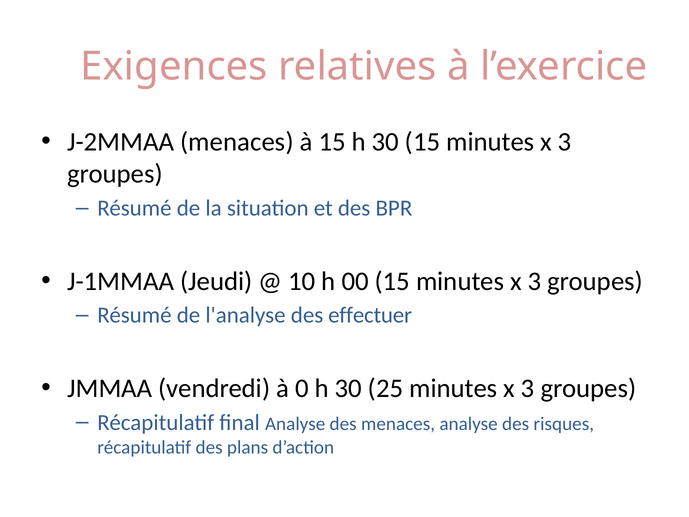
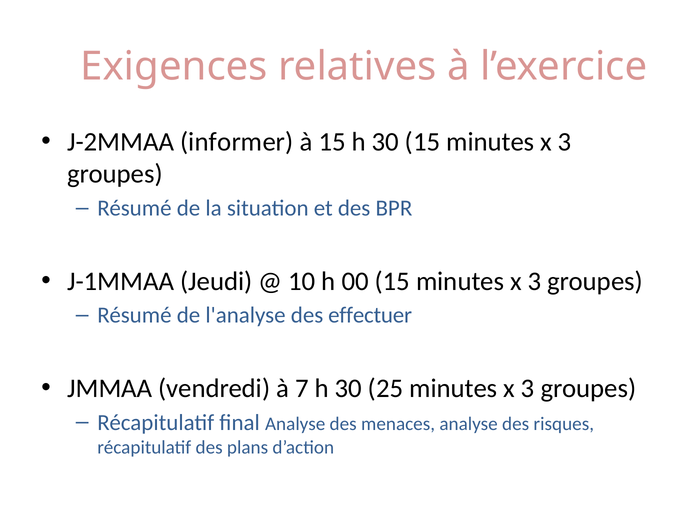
J-2MMAA menaces: menaces -> informer
0: 0 -> 7
